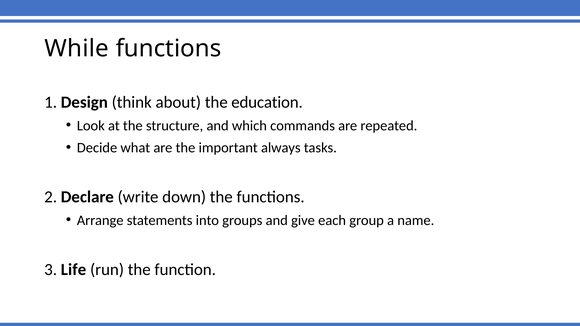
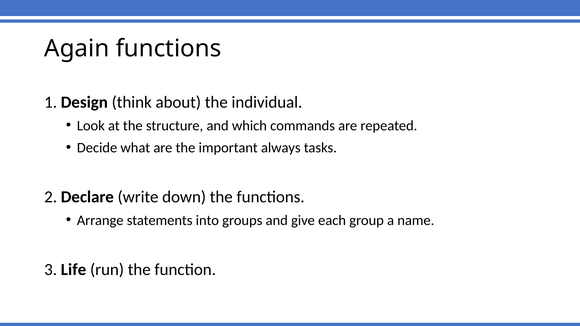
While: While -> Again
education: education -> individual
